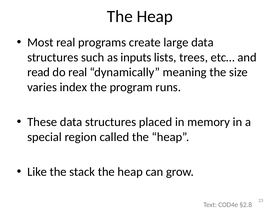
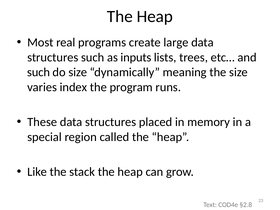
read at (39, 72): read -> such
do real: real -> size
